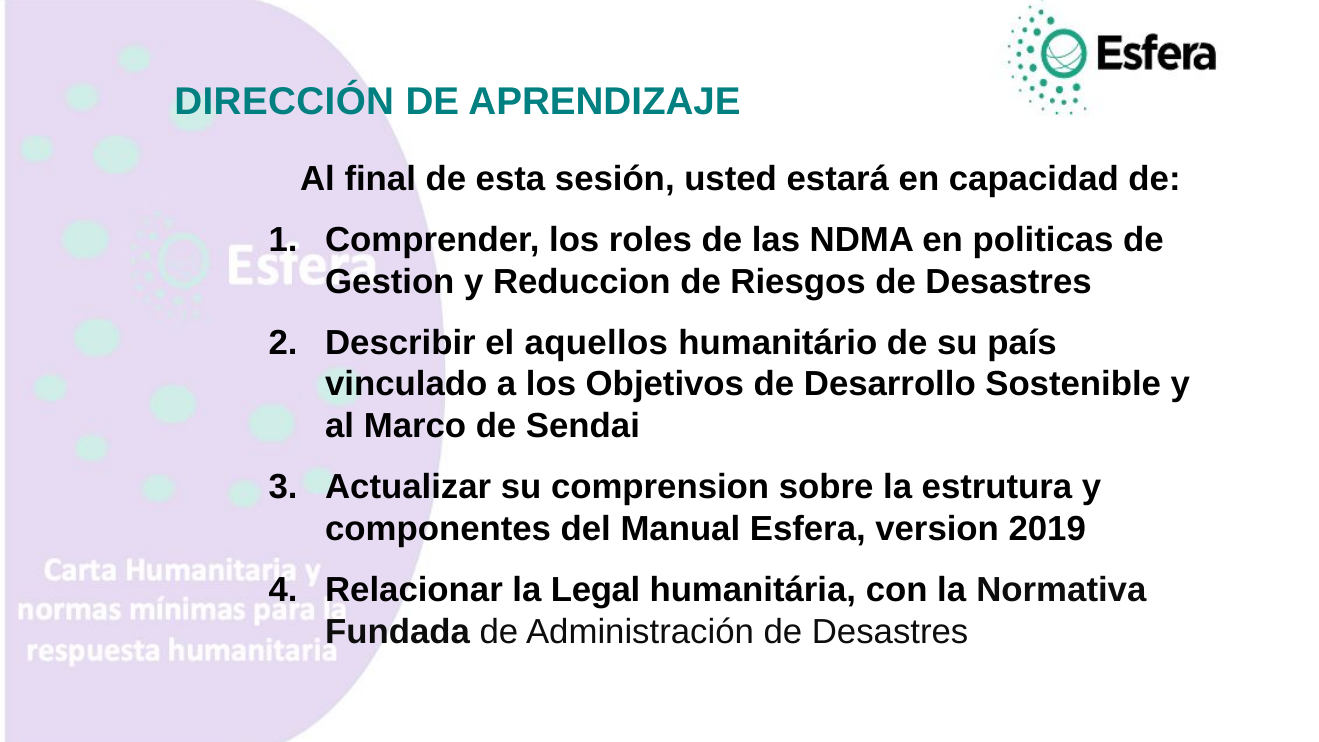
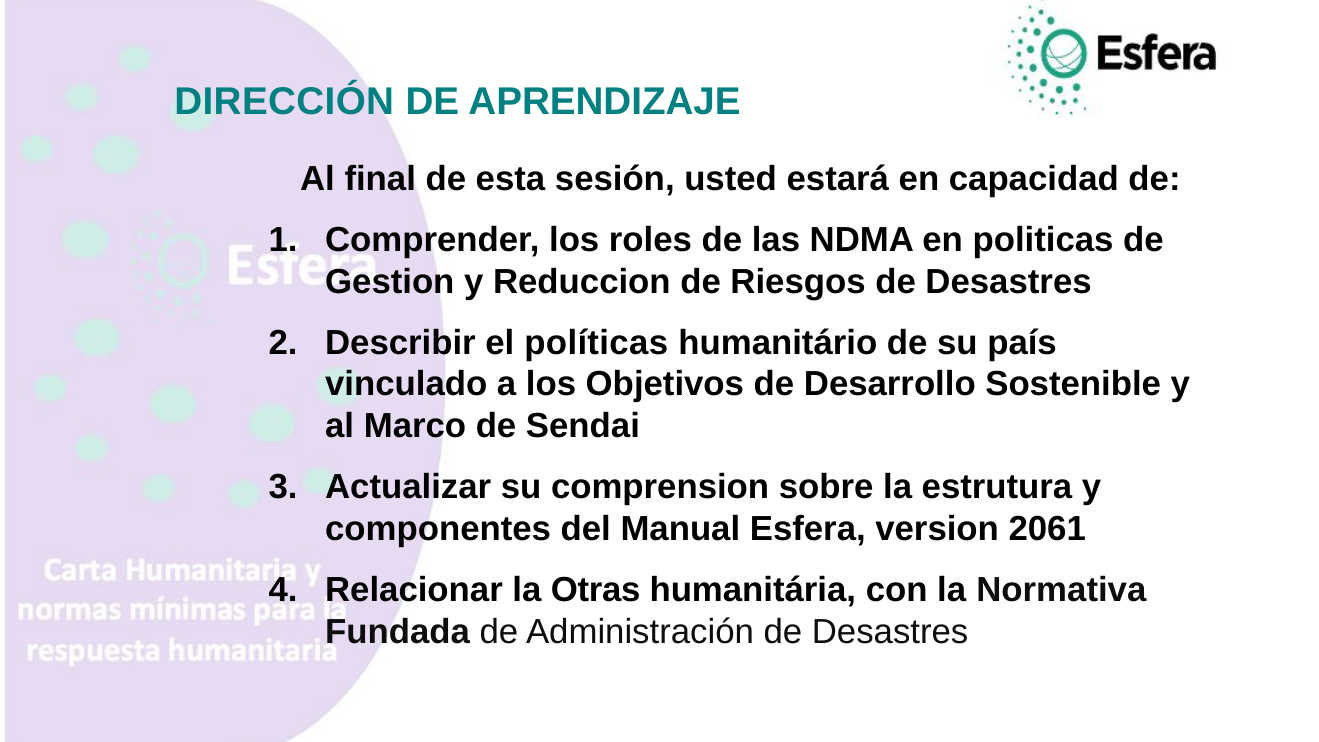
aquellos: aquellos -> políticas
2019: 2019 -> 2061
Legal: Legal -> Otras
